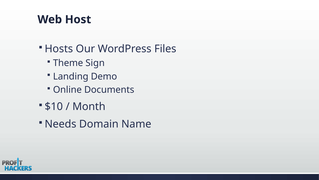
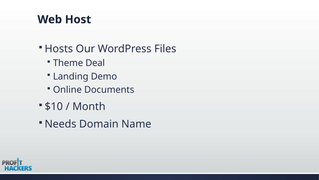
Sign: Sign -> Deal
